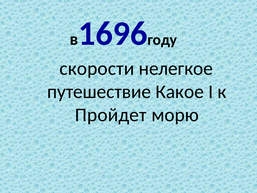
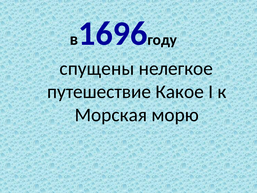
скорости: скорости -> спущены
Пройдет: Пройдет -> Морская
